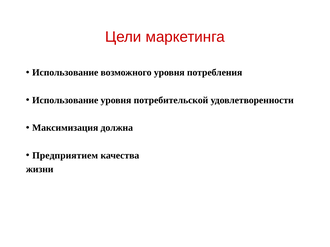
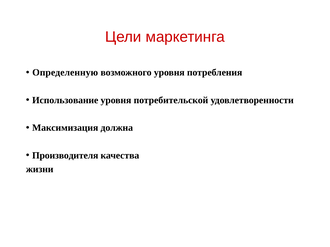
Использование at (65, 73): Использование -> Определенную
Предприятием: Предприятием -> Производителя
